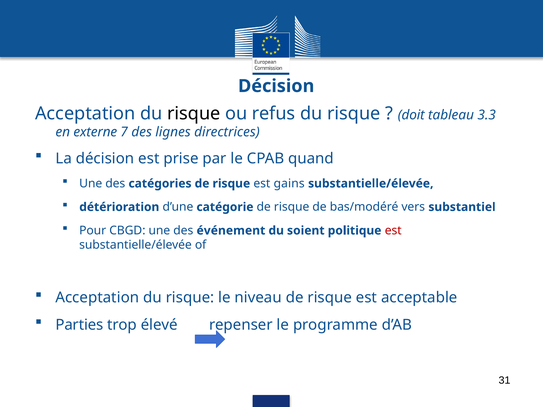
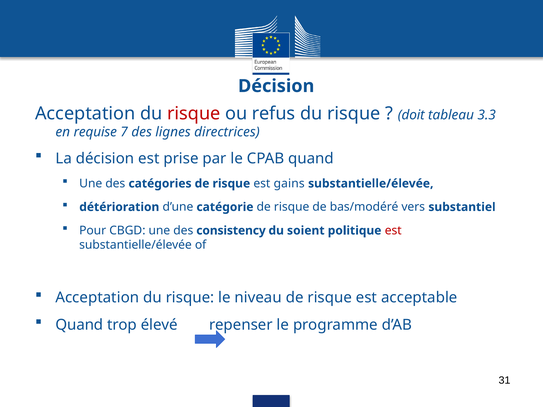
risque at (194, 113) colour: black -> red
externe: externe -> requise
événement: événement -> consistency
Parties at (79, 325): Parties -> Quand
